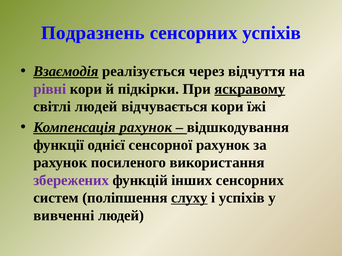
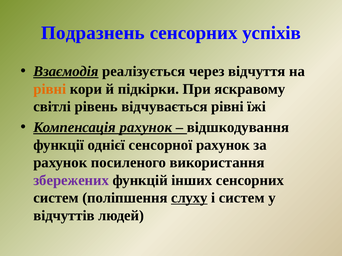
рівні at (50, 89) colour: purple -> orange
яскравому underline: present -> none
світлі людей: людей -> рівень
відчувається кори: кори -> рівні
і успіхів: успіхів -> систем
вивченні: вивченні -> відчуттів
